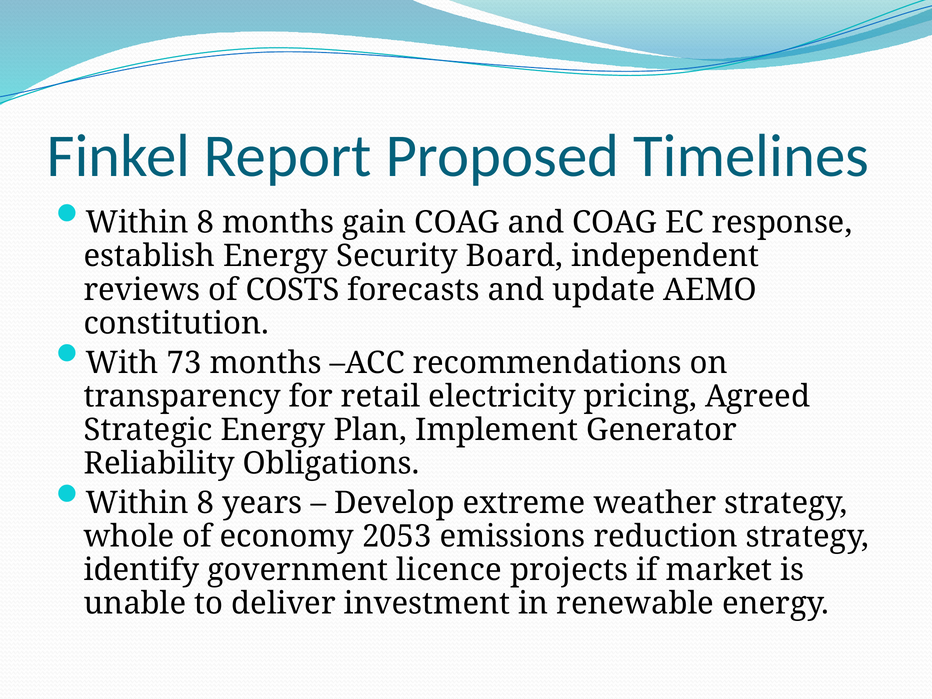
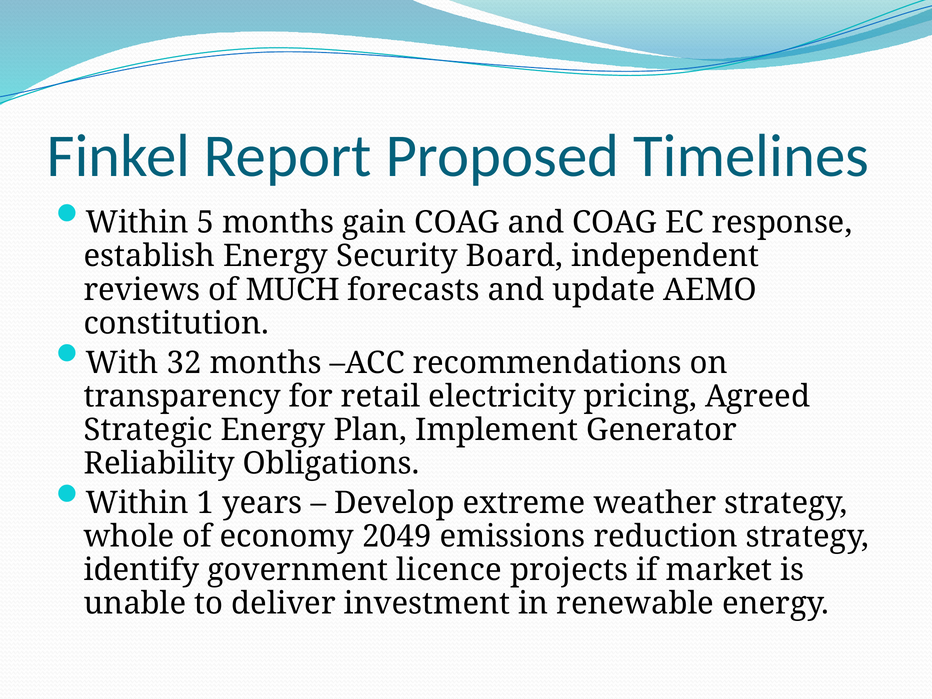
8 at (205, 223): 8 -> 5
COSTS: COSTS -> MUCH
73: 73 -> 32
8 at (205, 503): 8 -> 1
2053: 2053 -> 2049
